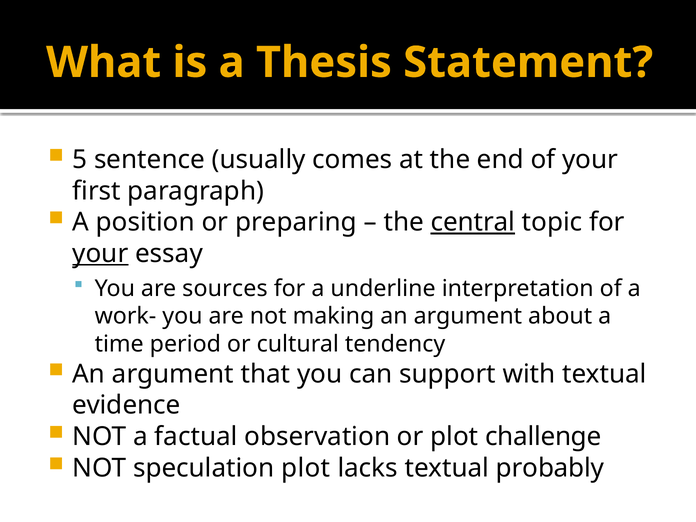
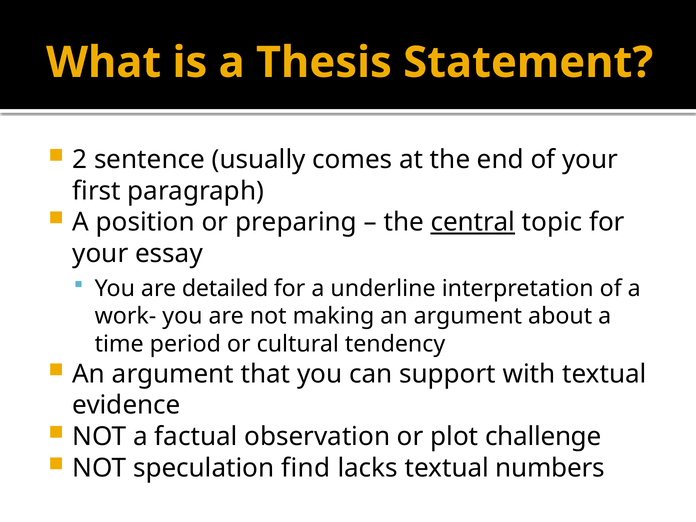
5: 5 -> 2
your at (100, 254) underline: present -> none
sources: sources -> detailed
speculation plot: plot -> find
probably: probably -> numbers
